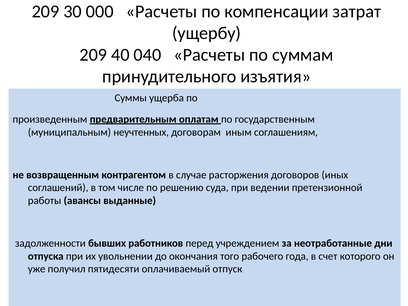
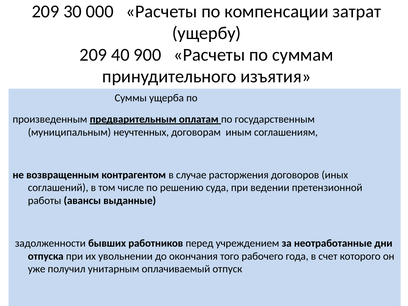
040: 040 -> 900
пятидесяти: пятидесяти -> унитарным
